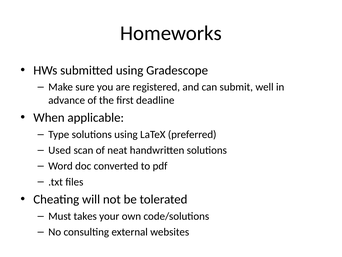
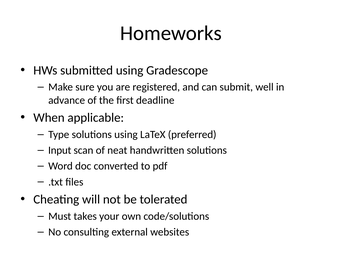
Used: Used -> Input
